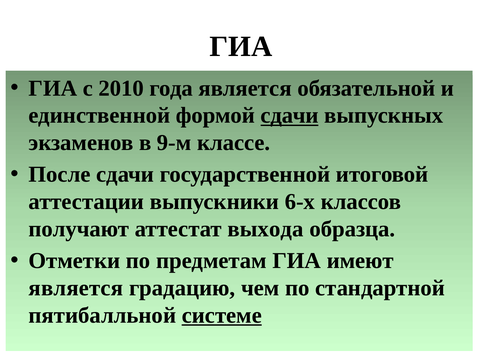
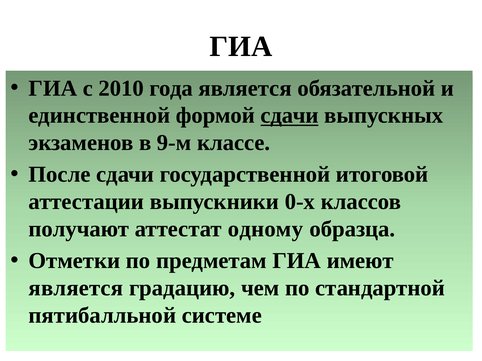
6-х: 6-х -> 0-х
выхода: выхода -> одному
системе underline: present -> none
